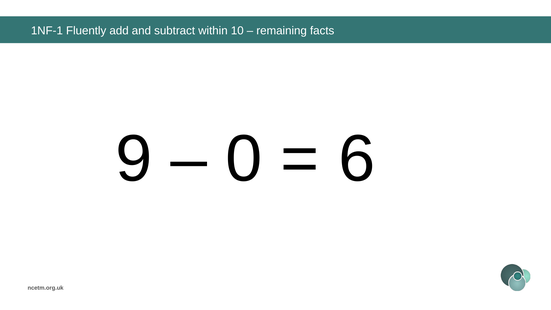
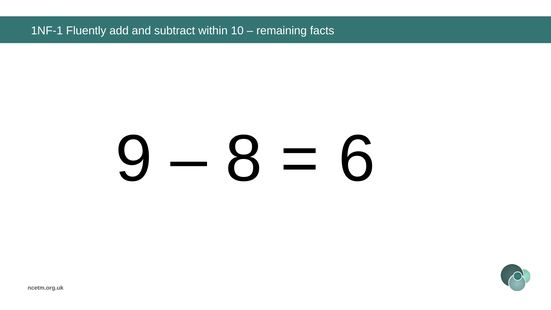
0: 0 -> 8
